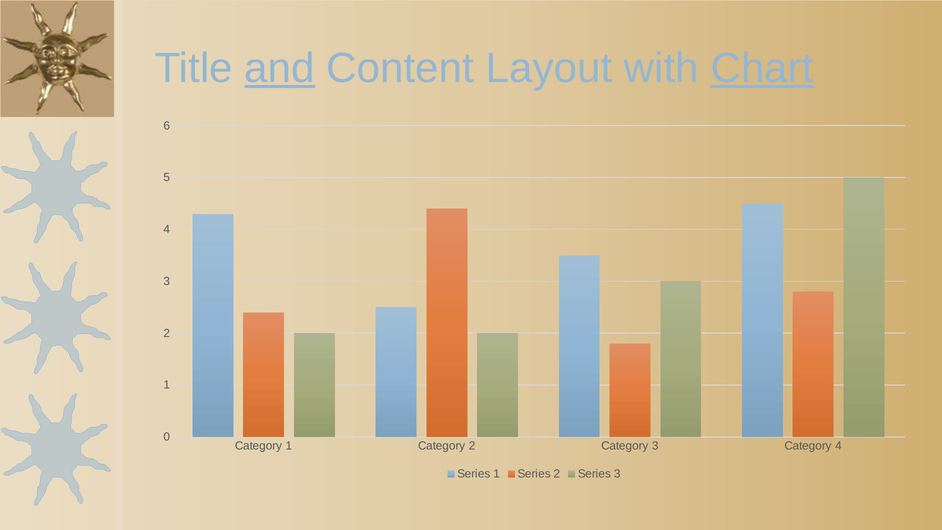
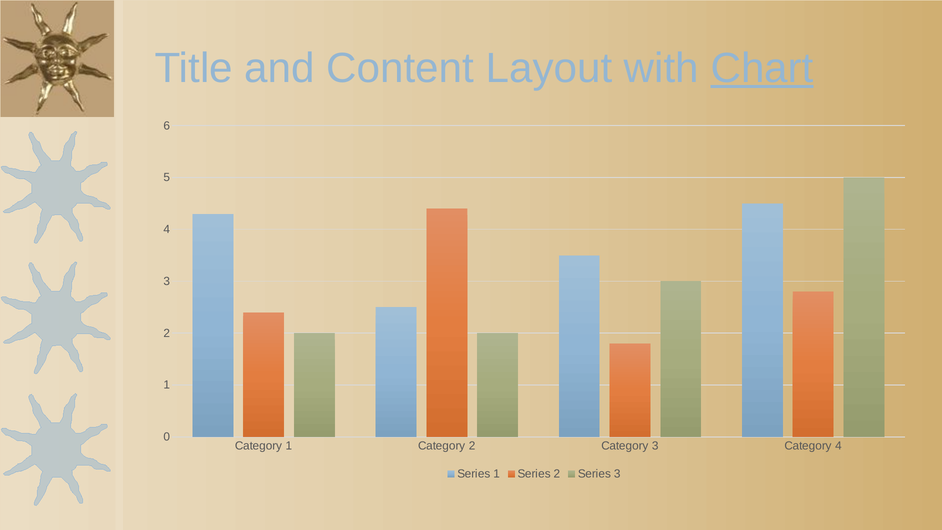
and underline: present -> none
